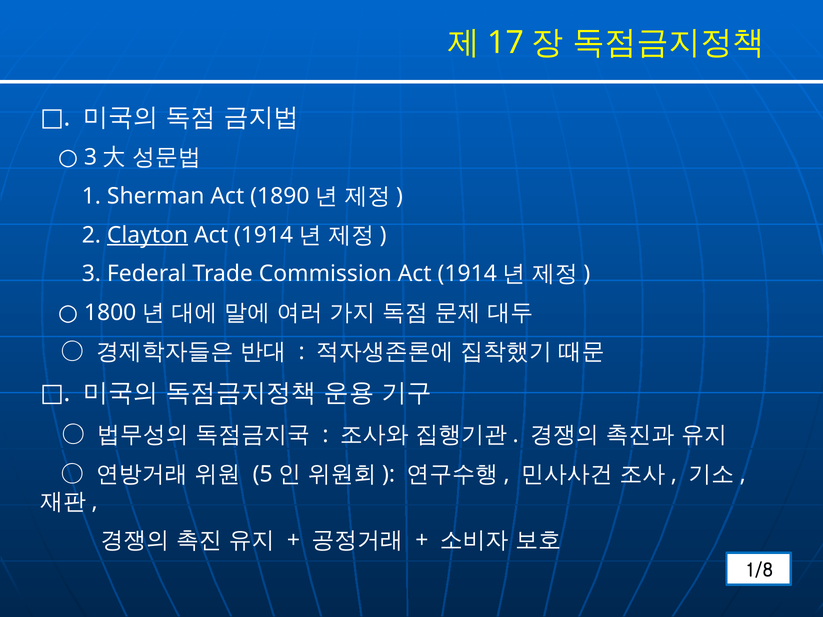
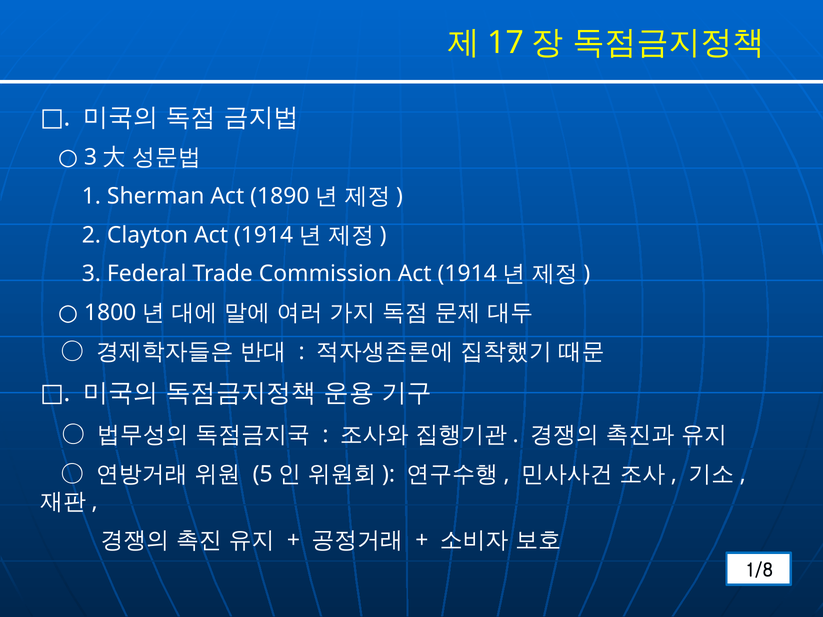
Clayton underline: present -> none
